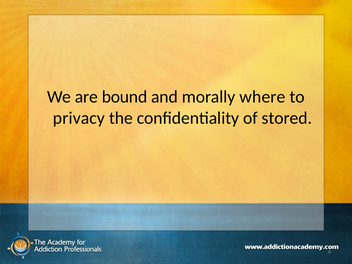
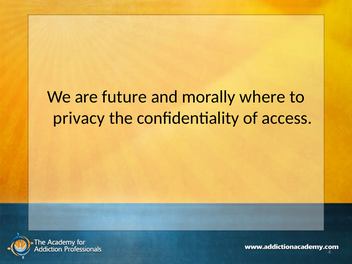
bound: bound -> future
stored: stored -> access
